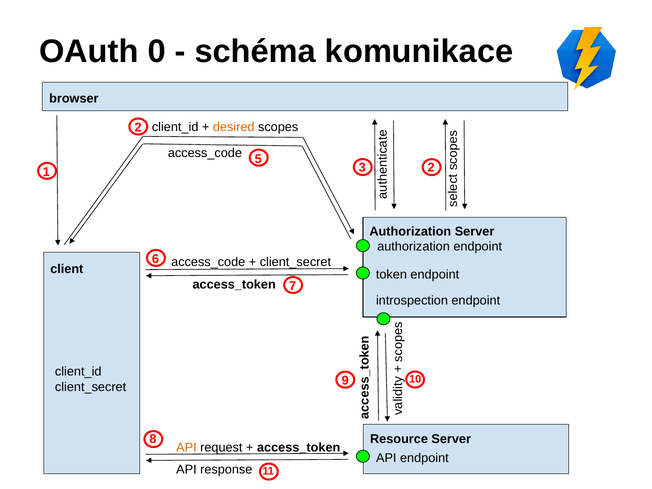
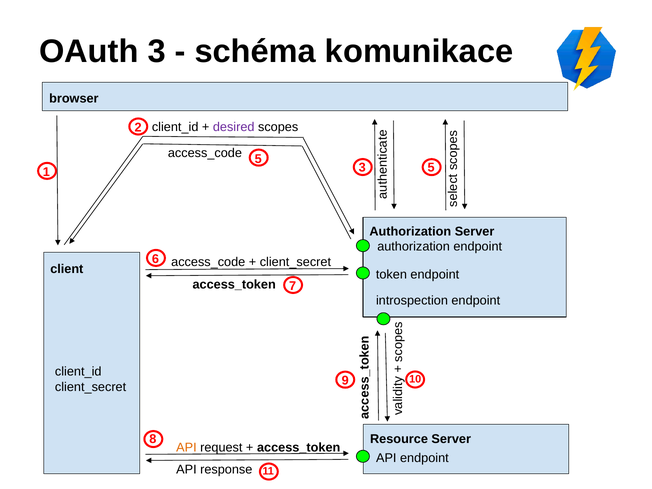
OAuth 0: 0 -> 3
desired colour: orange -> purple
3 2: 2 -> 5
